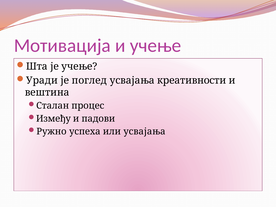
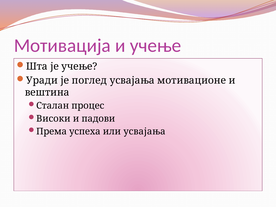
креативности: креативности -> мотивационе
Између: Између -> Високи
Ружно: Ружно -> Према
